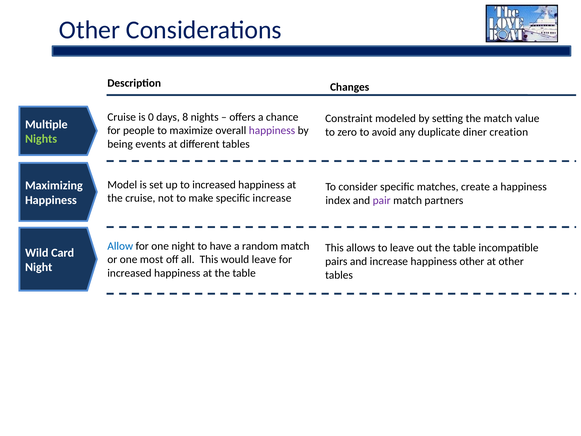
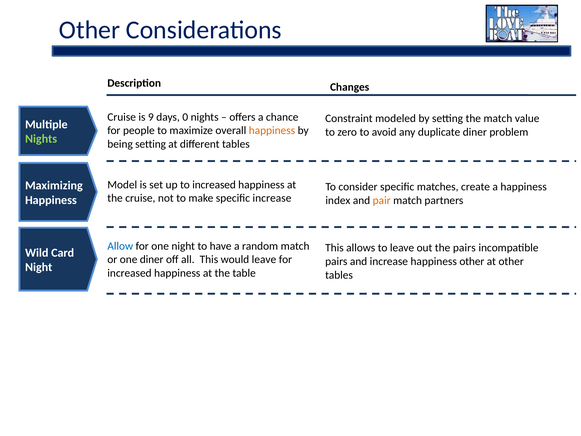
0: 0 -> 9
8: 8 -> 0
happiness at (272, 131) colour: purple -> orange
creation: creation -> problem
being events: events -> setting
pair colour: purple -> orange
out the table: table -> pairs
one most: most -> diner
